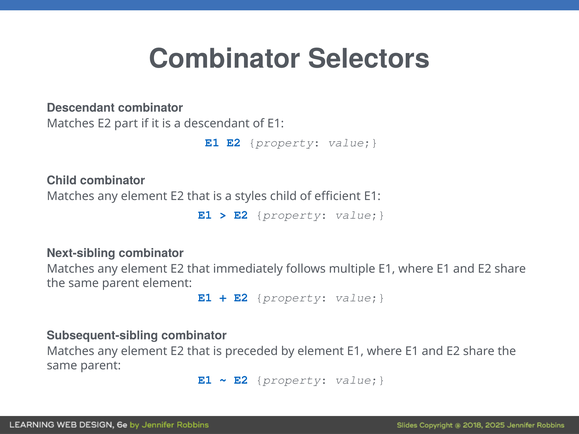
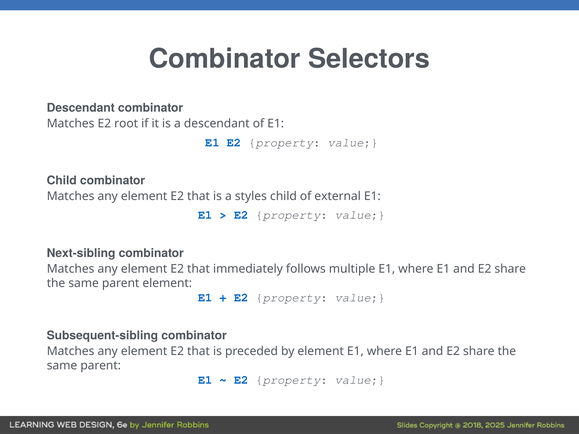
part: part -> root
efficient: efficient -> external
